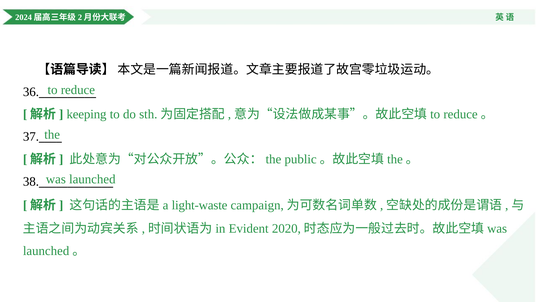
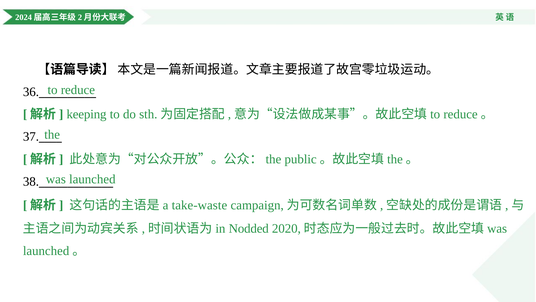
light-waste: light-waste -> take-waste
Evident: Evident -> Nodded
